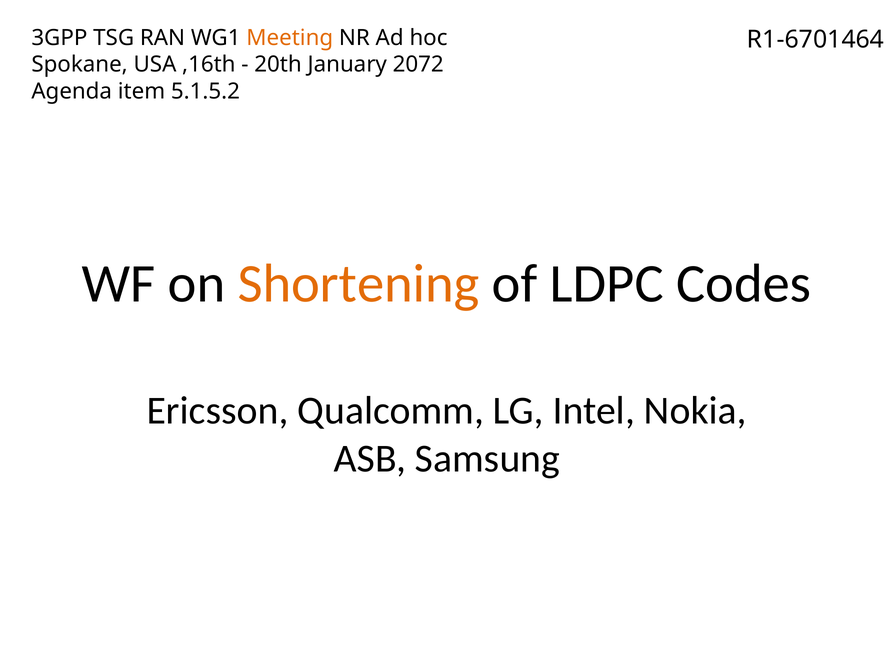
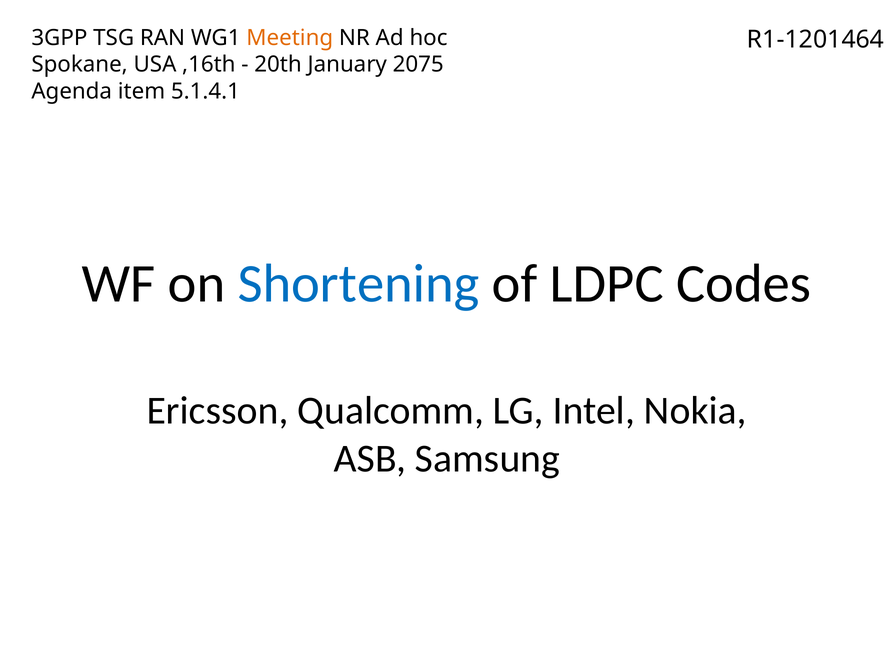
R1-6701464: R1-6701464 -> R1-1201464
2072: 2072 -> 2075
5.1.5.2: 5.1.5.2 -> 5.1.4.1
Shortening colour: orange -> blue
